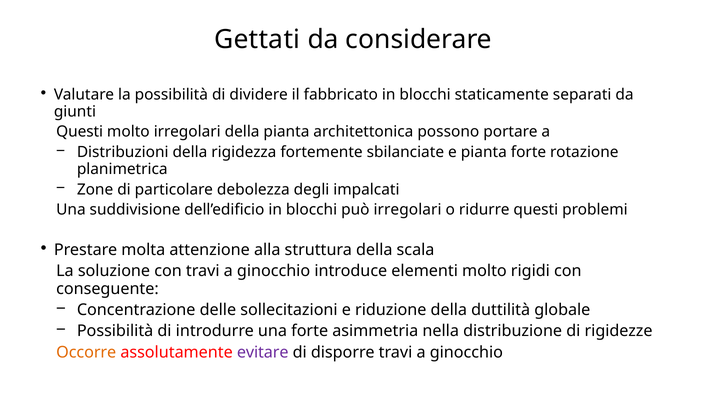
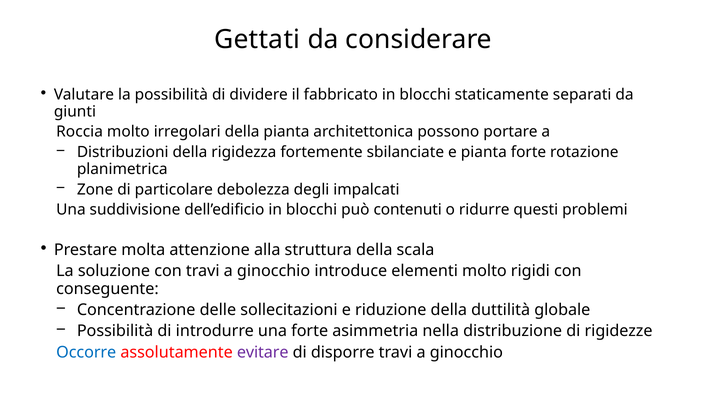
Questi at (80, 132): Questi -> Roccia
può irregolari: irregolari -> contenuti
Occorre colour: orange -> blue
